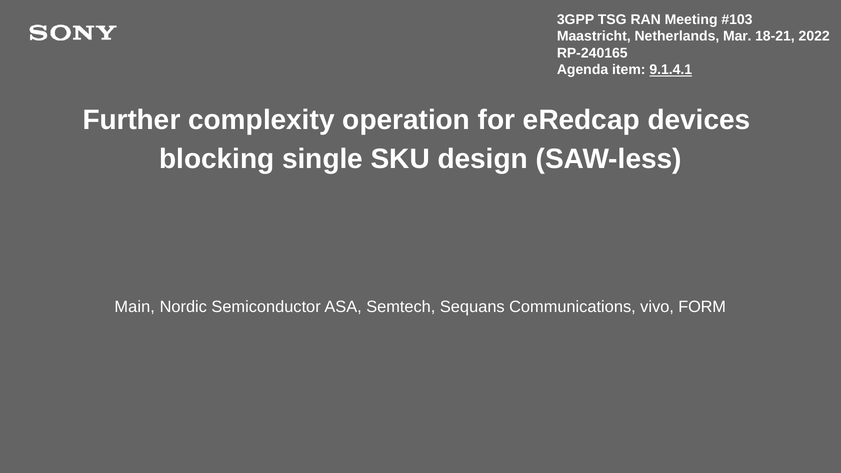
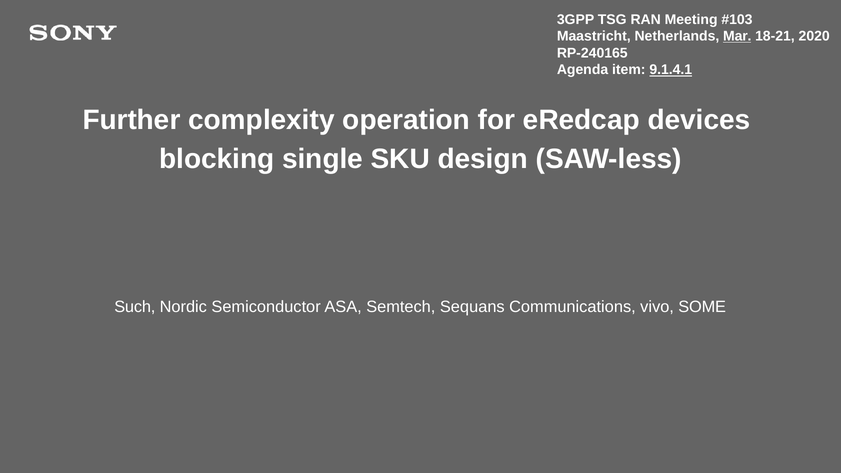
Mar underline: none -> present
2022: 2022 -> 2020
Main: Main -> Such
FORM: FORM -> SOME
